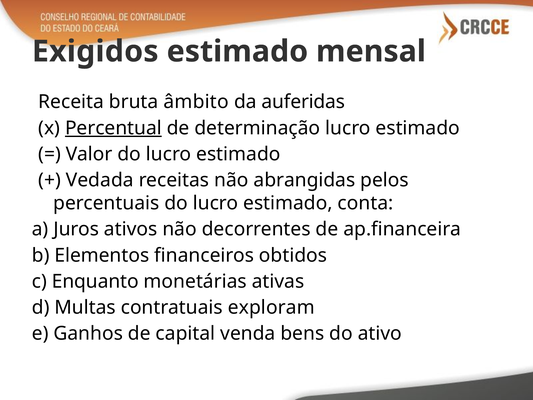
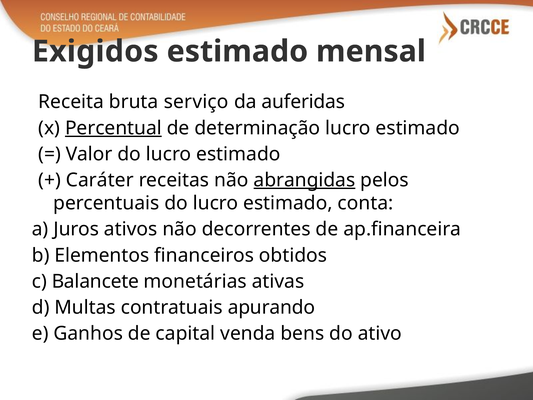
âmbito: âmbito -> serviço
Vedada: Vedada -> Caráter
abrangidas underline: none -> present
Enquanto: Enquanto -> Balancete
exploram: exploram -> apurando
